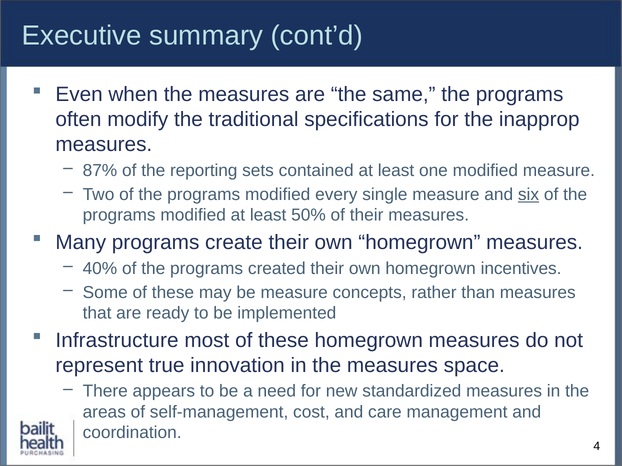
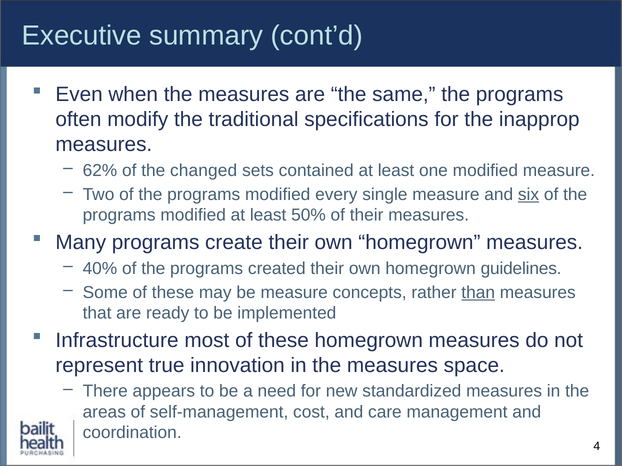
87%: 87% -> 62%
reporting: reporting -> changed
incentives: incentives -> guidelines
than underline: none -> present
